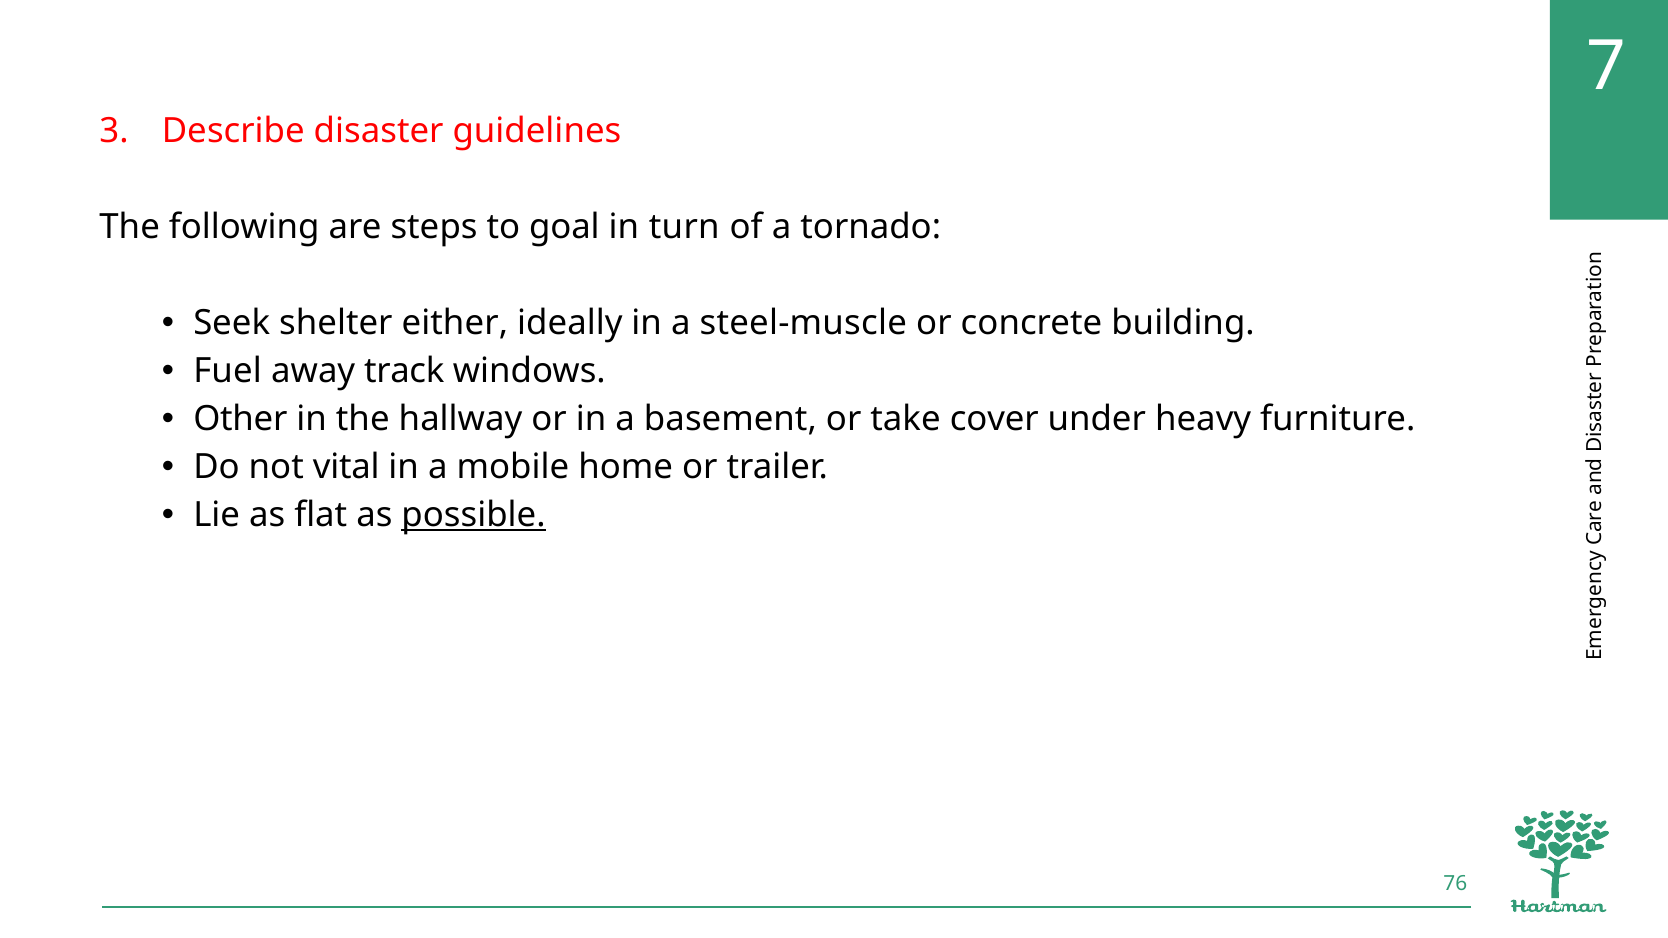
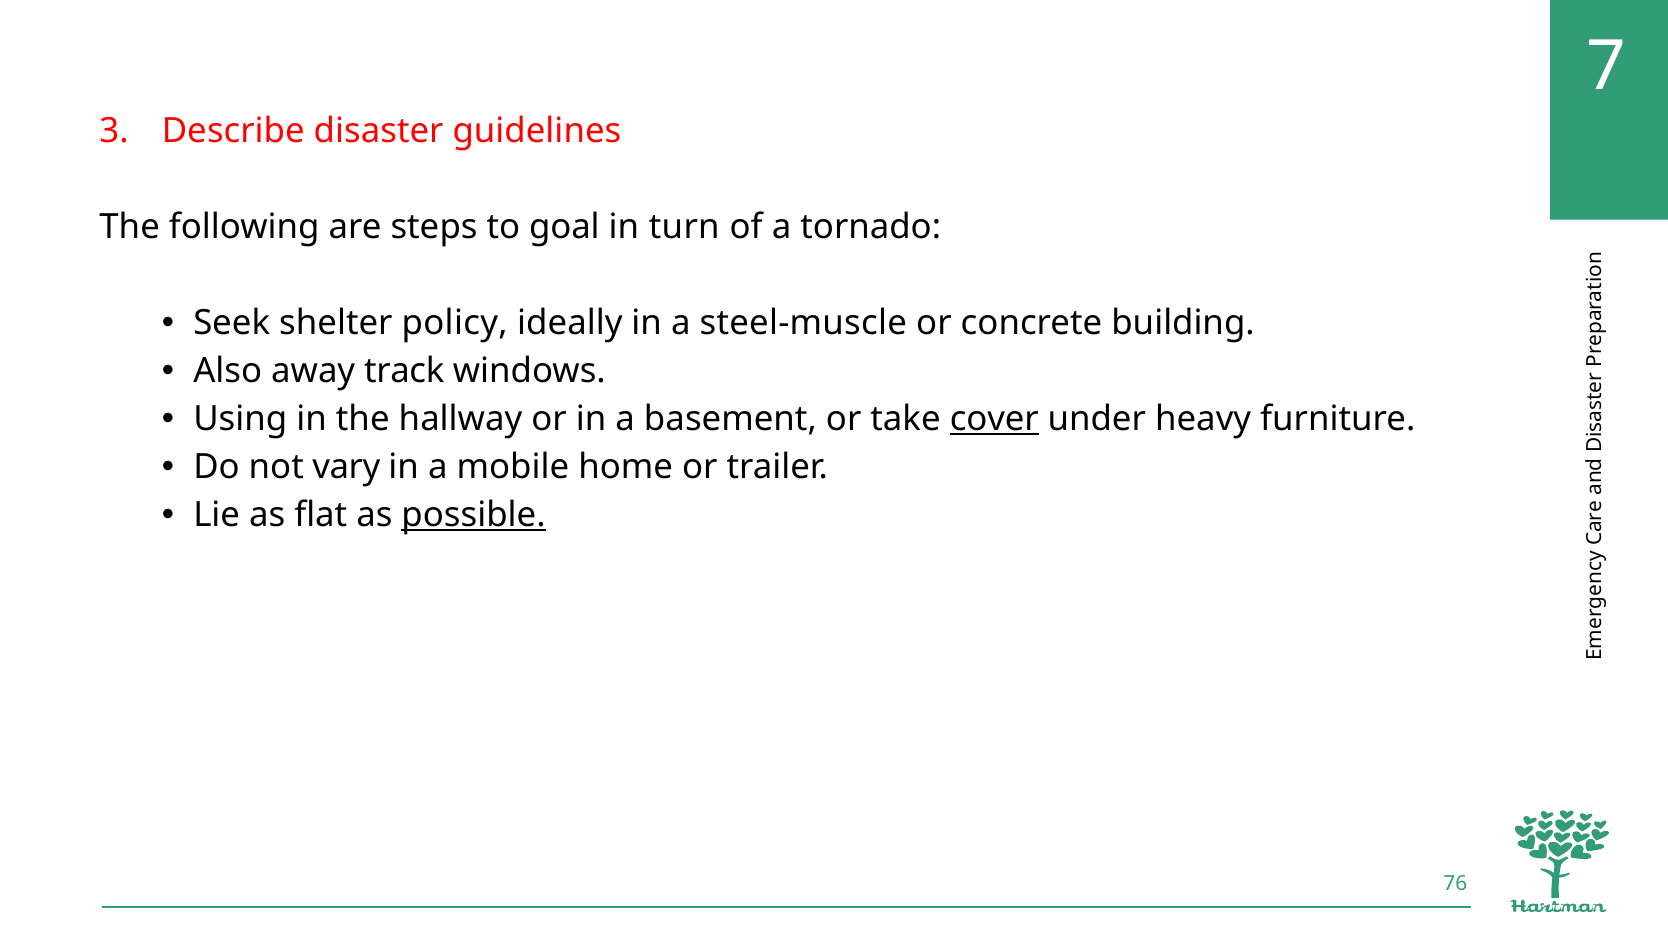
either: either -> policy
Fuel: Fuel -> Also
Other: Other -> Using
cover underline: none -> present
vital: vital -> vary
